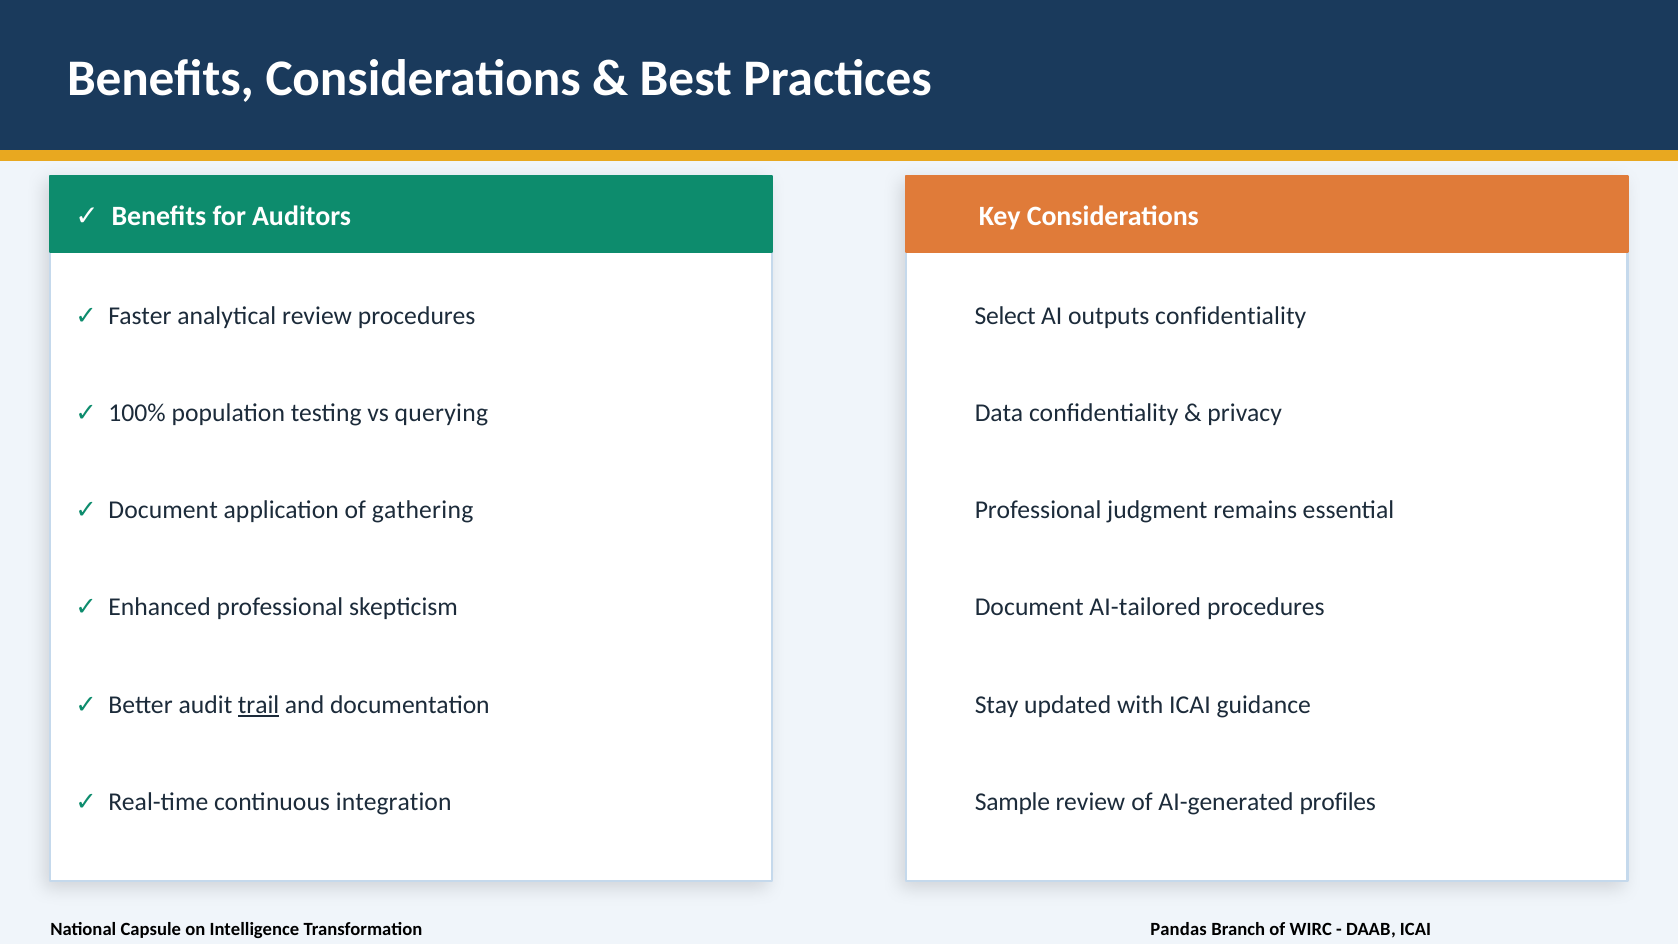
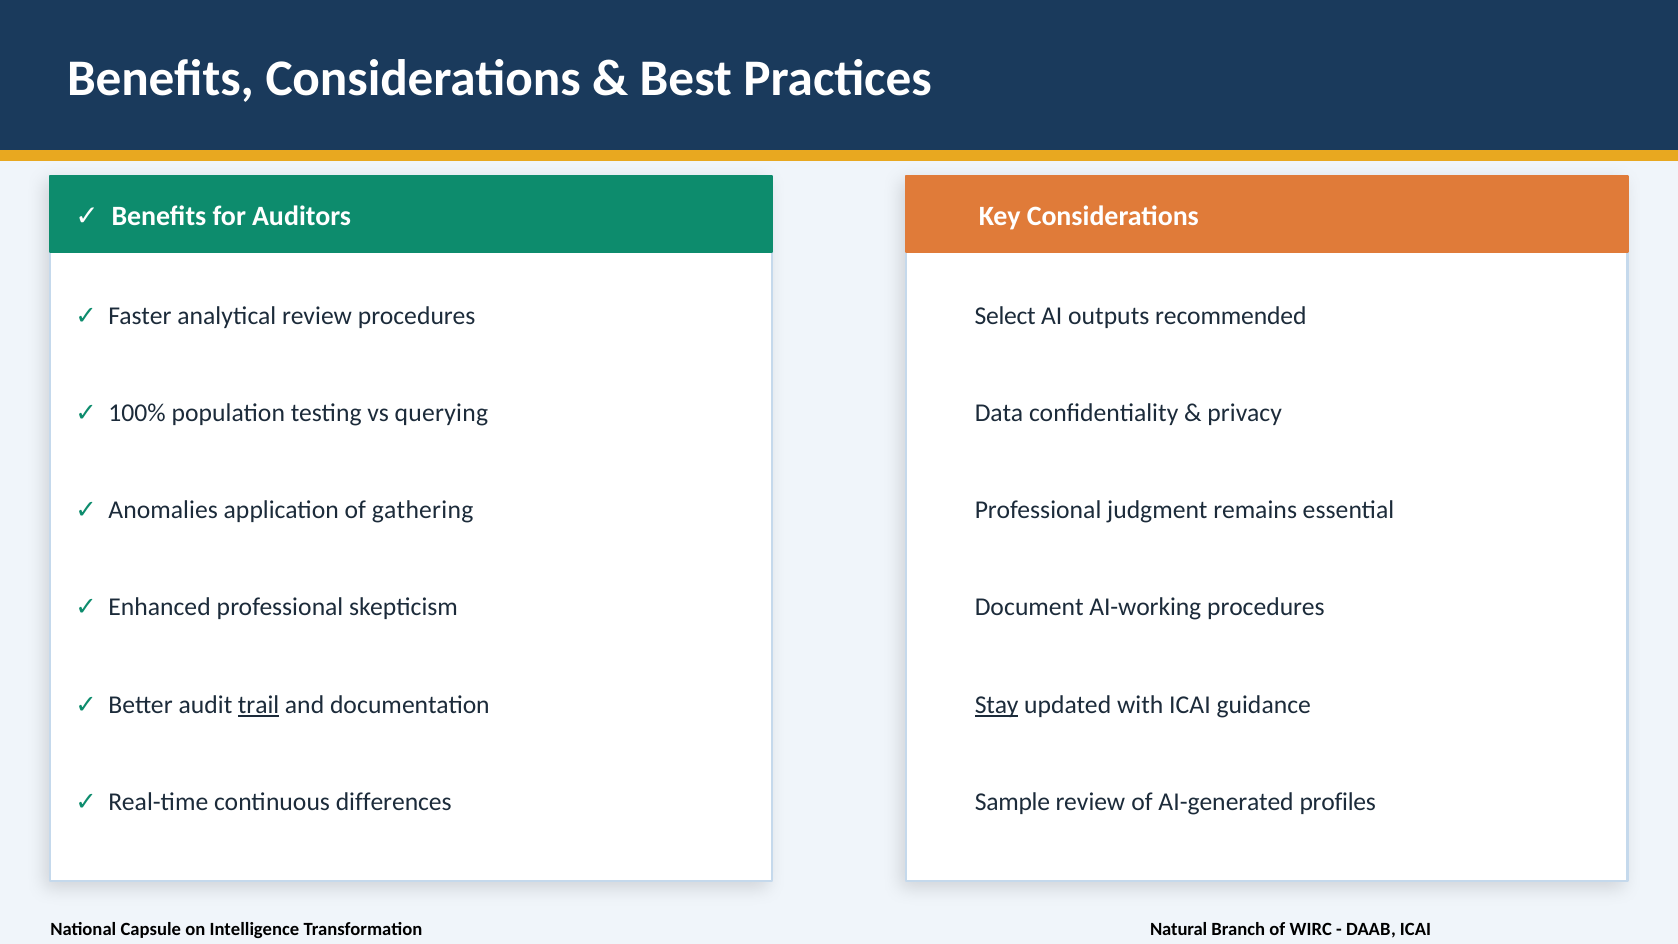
outputs confidentiality: confidentiality -> recommended
Document at (163, 510): Document -> Anomalies
AI-tailored: AI-tailored -> AI-working
Stay underline: none -> present
integration: integration -> differences
Pandas: Pandas -> Natural
